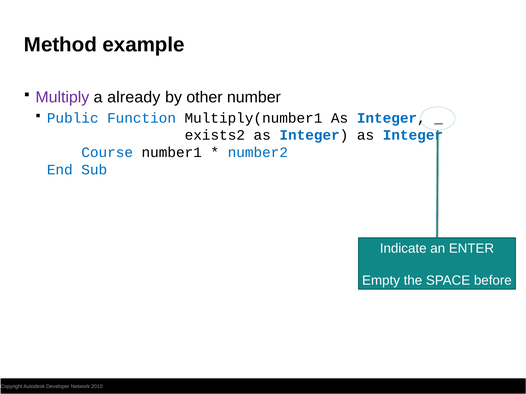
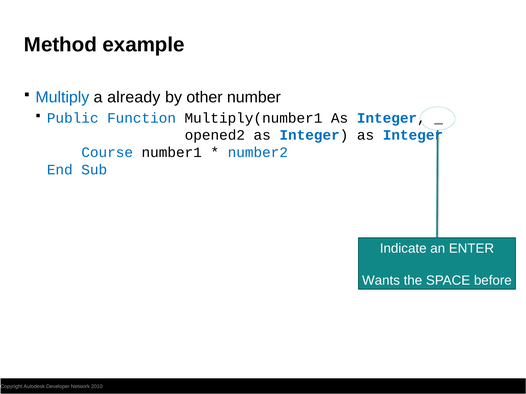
Multiply colour: purple -> blue
exists2: exists2 -> opened2
Empty: Empty -> Wants
